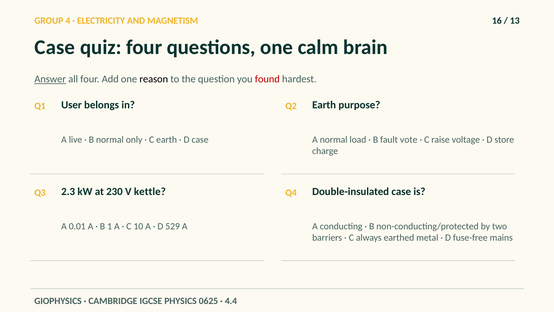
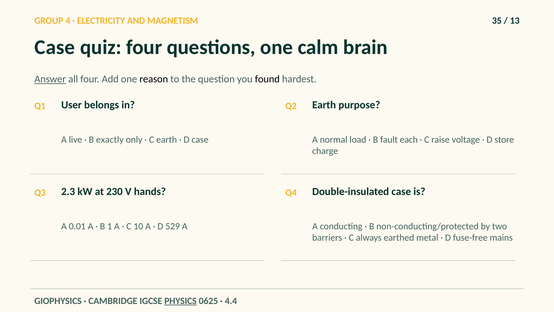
16: 16 -> 35
found colour: red -> black
B normal: normal -> exactly
vote: vote -> each
kettle: kettle -> hands
PHYSICS underline: none -> present
